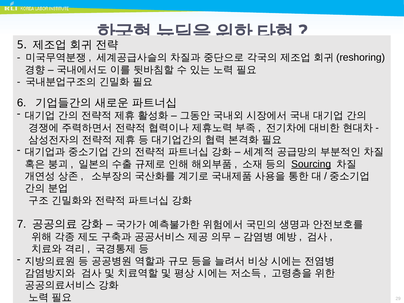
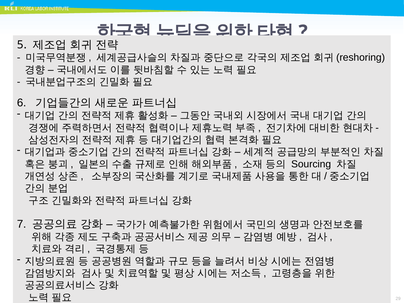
Sourcing underline: present -> none
